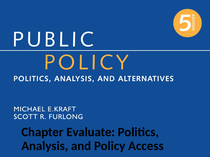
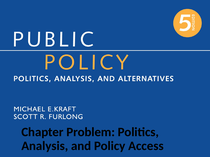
Evaluate: Evaluate -> Problem
